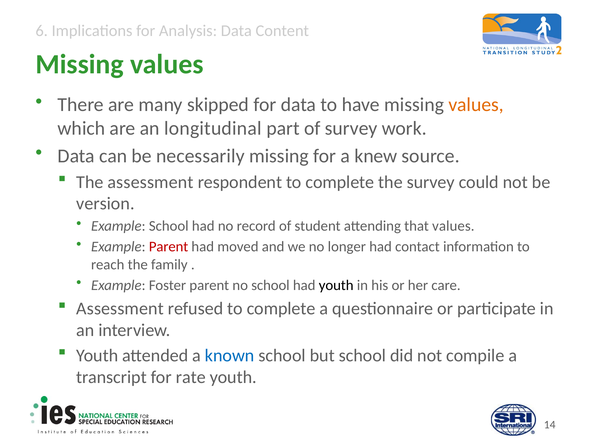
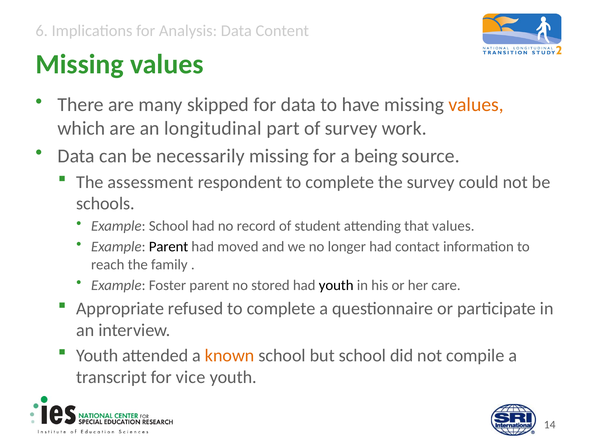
knew: knew -> being
version: version -> schools
Parent at (169, 247) colour: red -> black
no school: school -> stored
Assessment at (120, 309): Assessment -> Appropriate
known colour: blue -> orange
rate: rate -> vice
